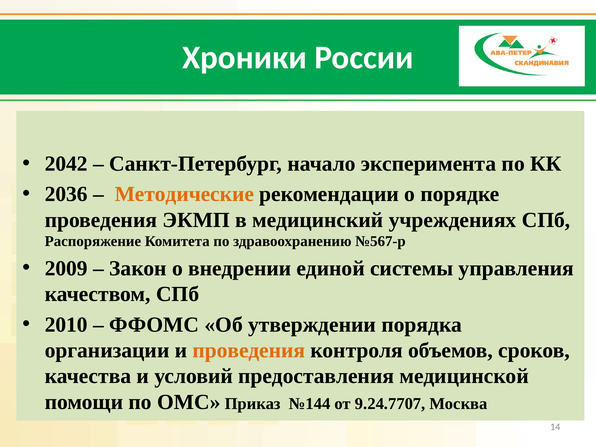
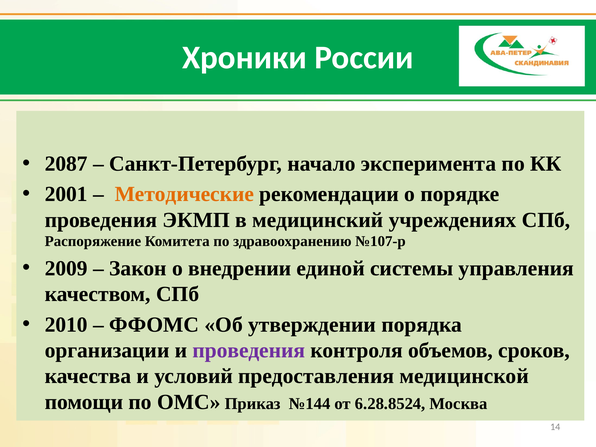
2042: 2042 -> 2087
2036: 2036 -> 2001
№567-р: №567-р -> №107-р
проведения at (249, 350) colour: orange -> purple
9.24.7707: 9.24.7707 -> 6.28.8524
